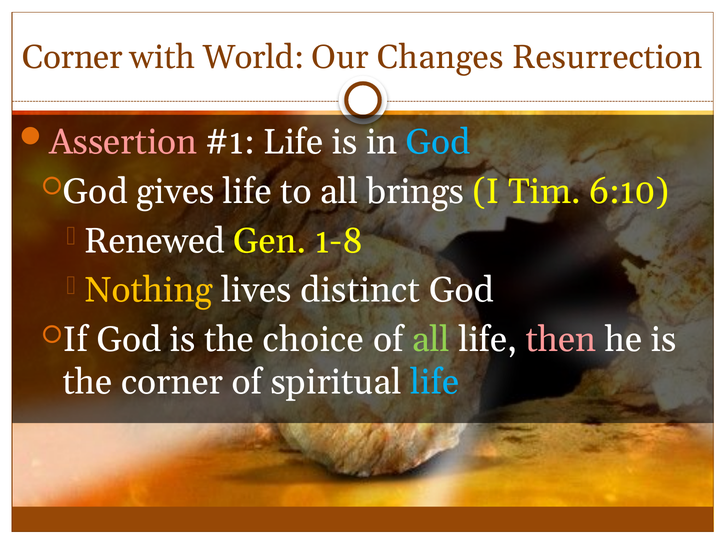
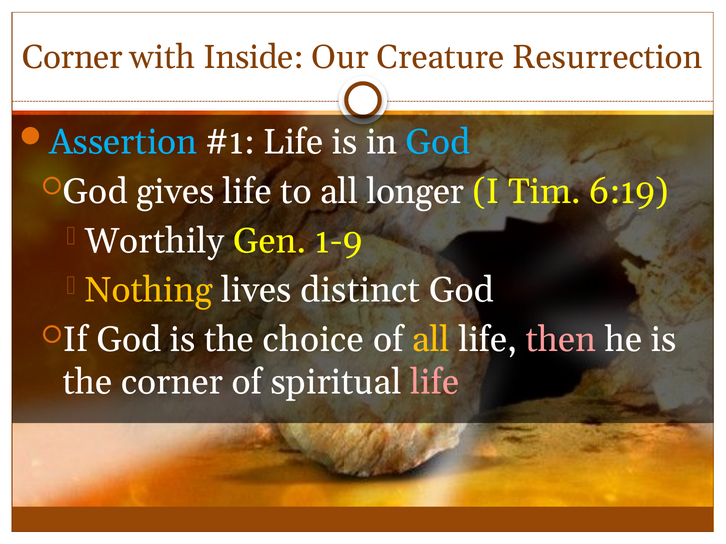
World: World -> Inside
Changes: Changes -> Creature
Assertion colour: pink -> light blue
brings: brings -> longer
6:10: 6:10 -> 6:19
Renewed: Renewed -> Worthily
1-8: 1-8 -> 1-9
all at (431, 340) colour: light green -> yellow
life at (435, 382) colour: light blue -> pink
